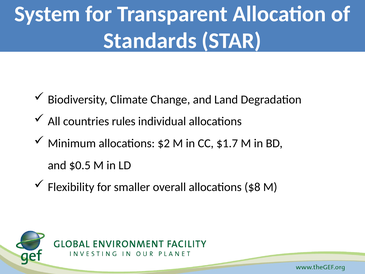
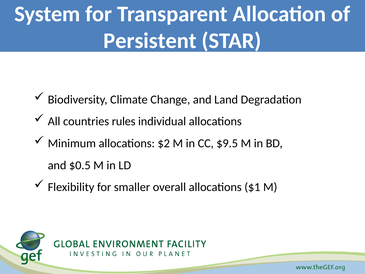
Standards: Standards -> Persistent
$1.7: $1.7 -> $9.5
$8: $8 -> $1
